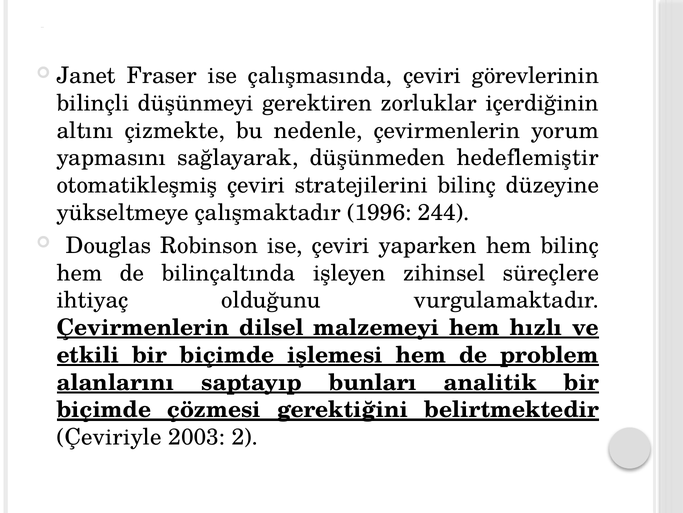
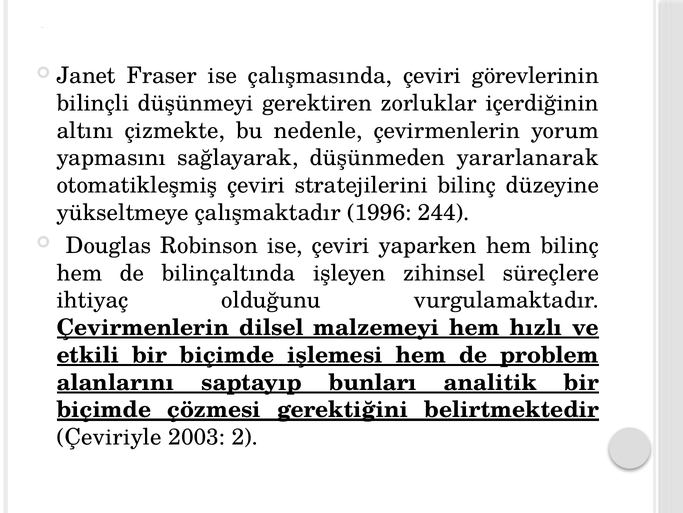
hedeflemiştir: hedeflemiştir -> yararlanarak
